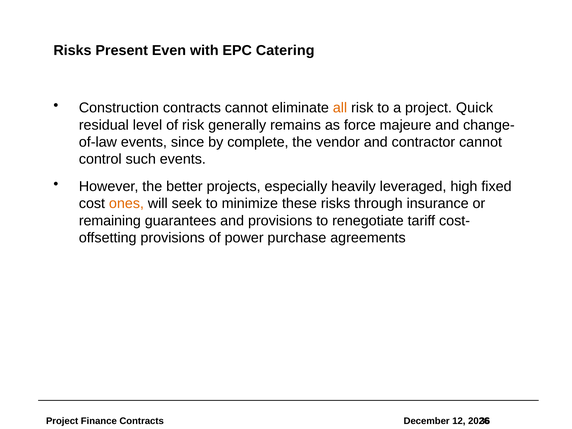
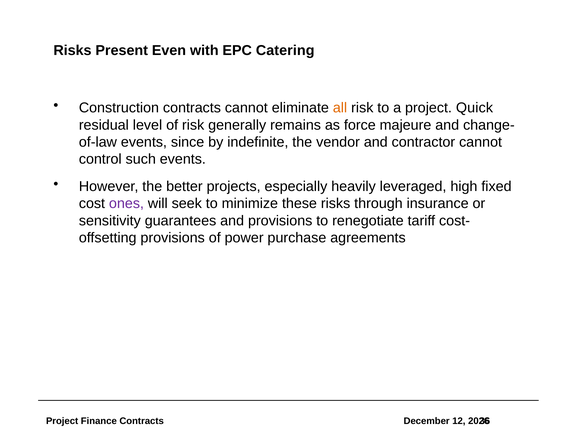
complete: complete -> indefinite
ones colour: orange -> purple
remaining: remaining -> sensitivity
